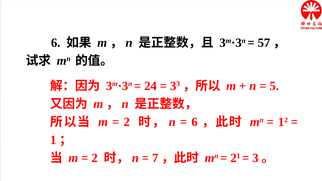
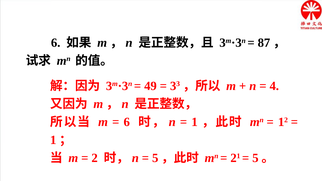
57: 57 -> 87
24: 24 -> 49
5: 5 -> 4
2 at (127, 122): 2 -> 6
6 at (195, 122): 6 -> 1
7 at (155, 158): 7 -> 5
3 at (255, 158): 3 -> 5
